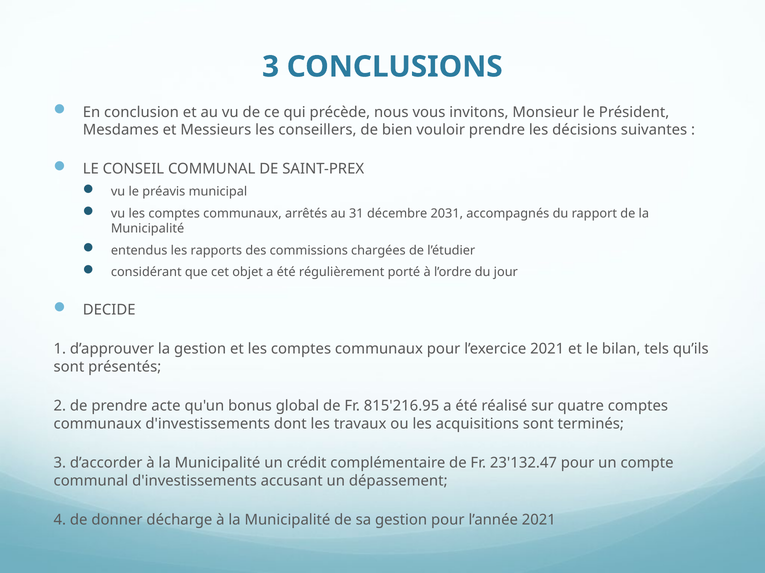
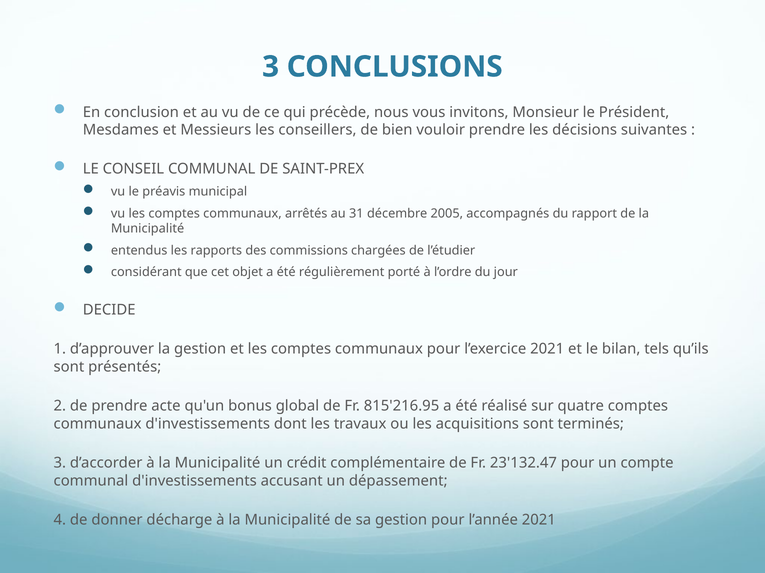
2031: 2031 -> 2005
